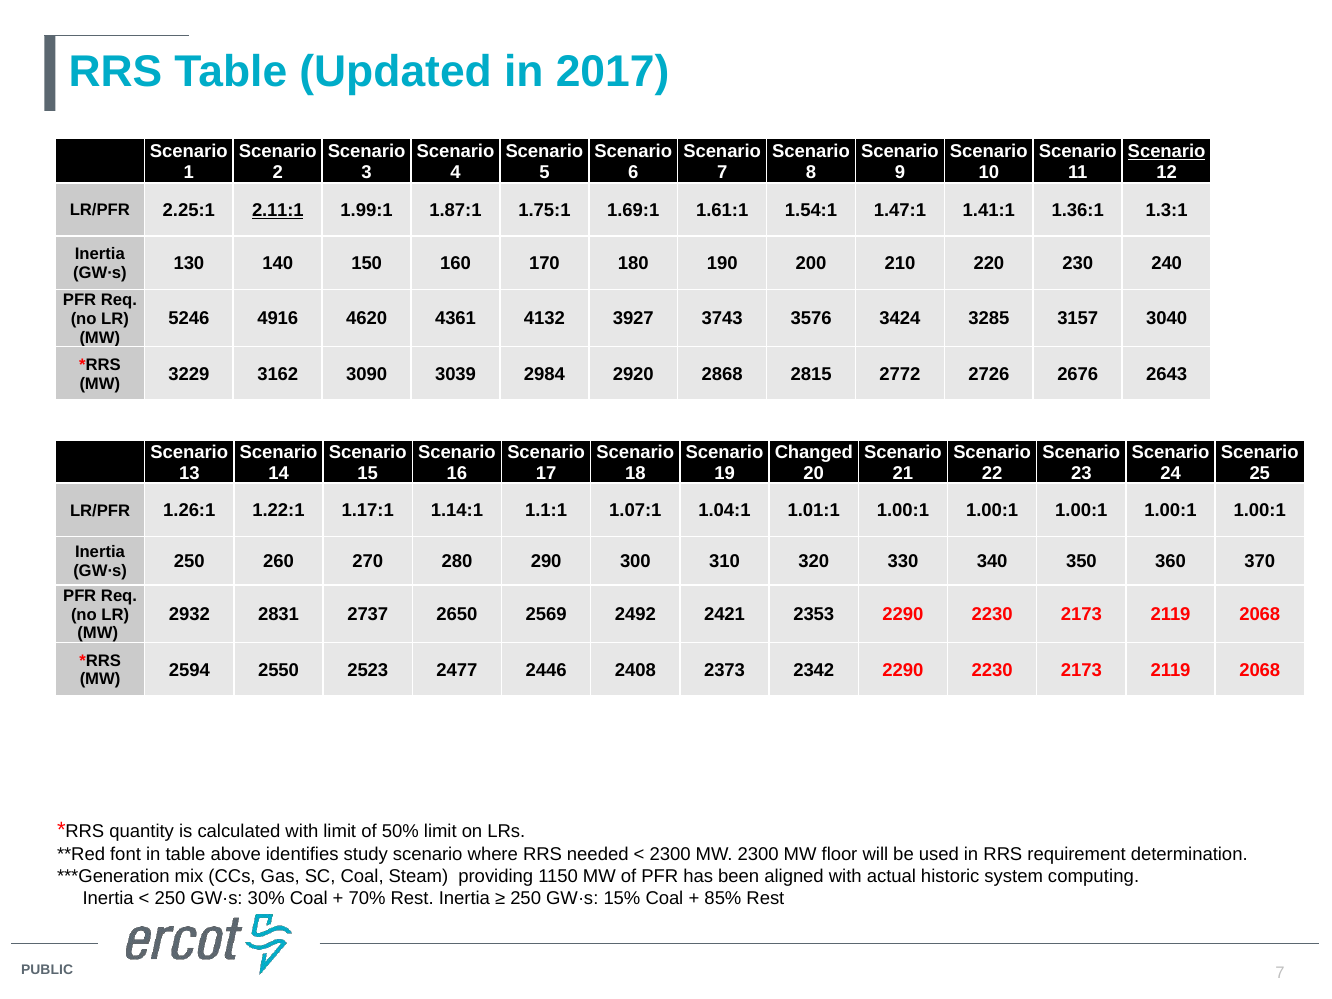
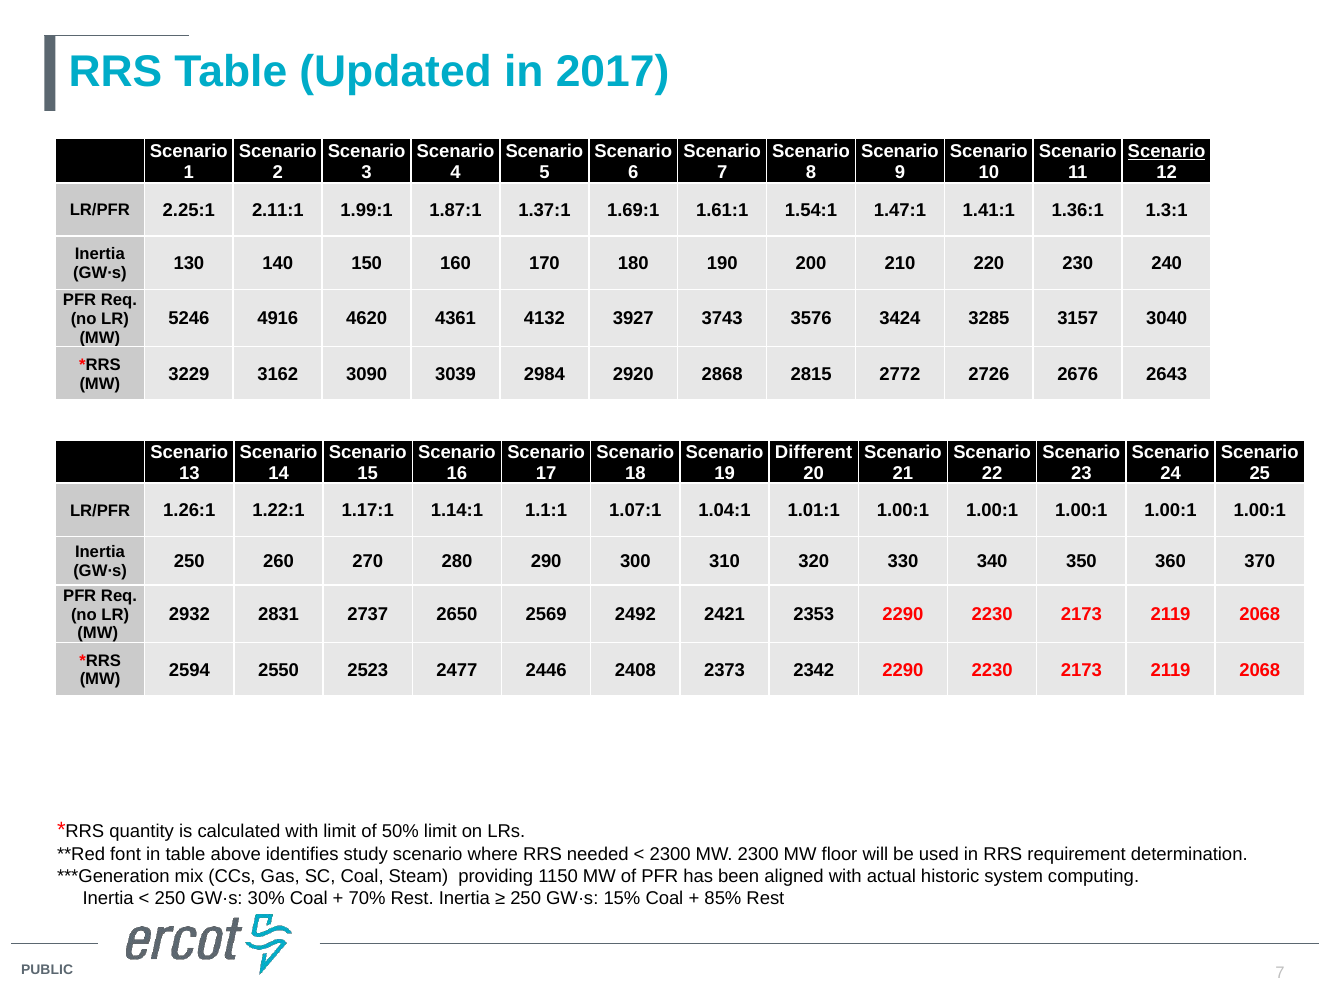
2.11:1 underline: present -> none
1.75:1: 1.75:1 -> 1.37:1
Changed: Changed -> Different
